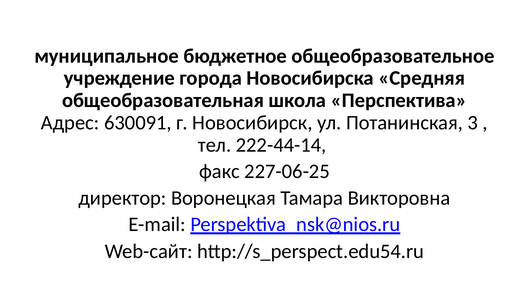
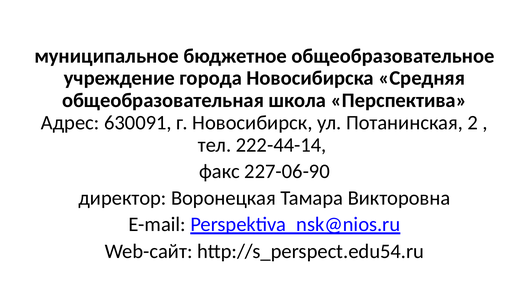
3: 3 -> 2
227-06-25: 227-06-25 -> 227-06-90
